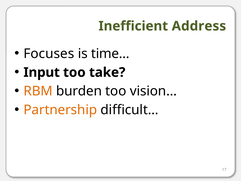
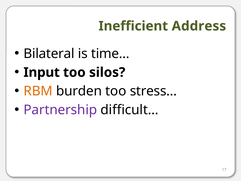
Focuses: Focuses -> Bilateral
take: take -> silos
vision…: vision… -> stress…
Partnership colour: orange -> purple
